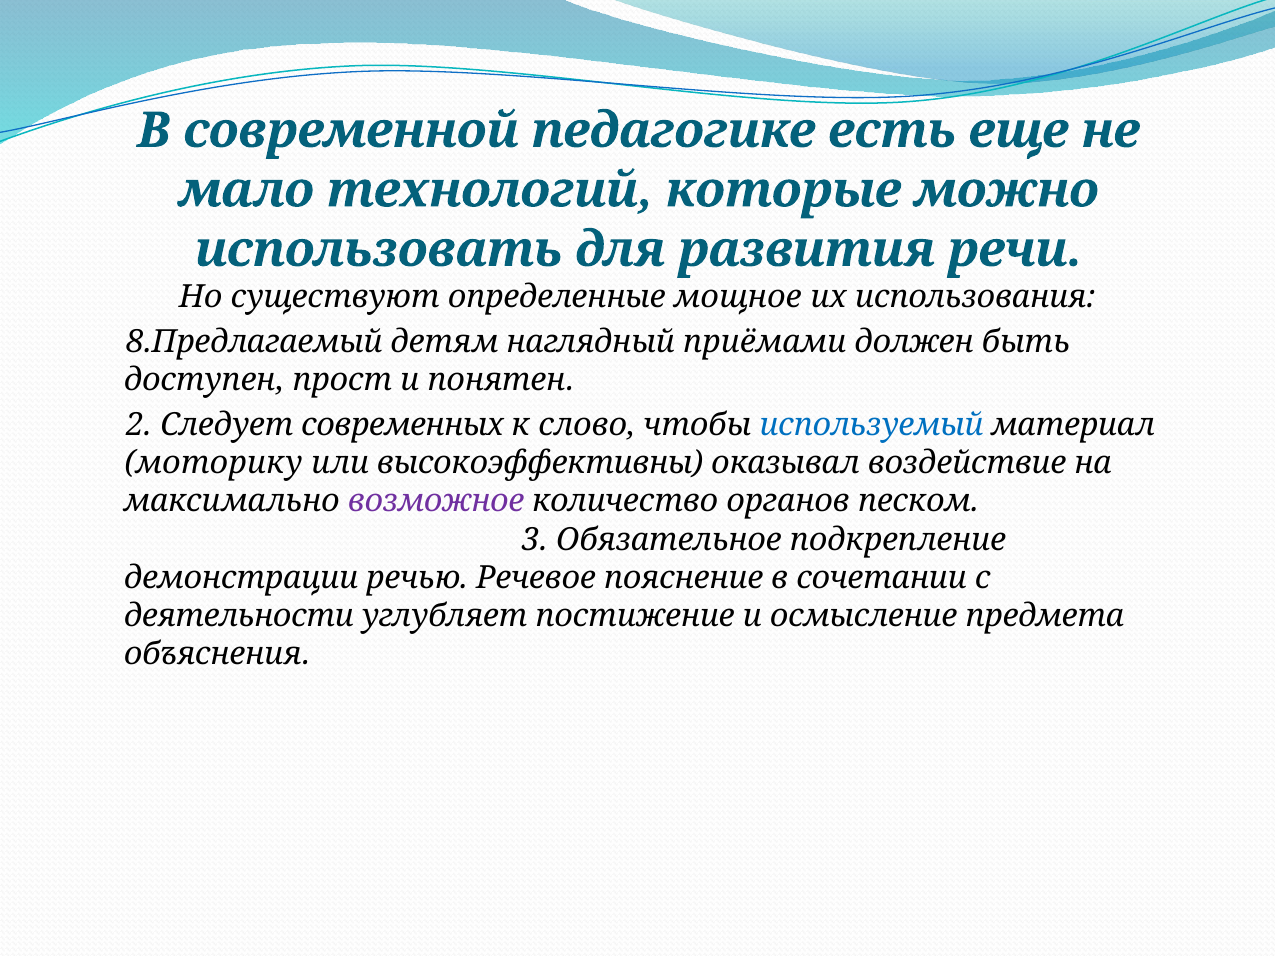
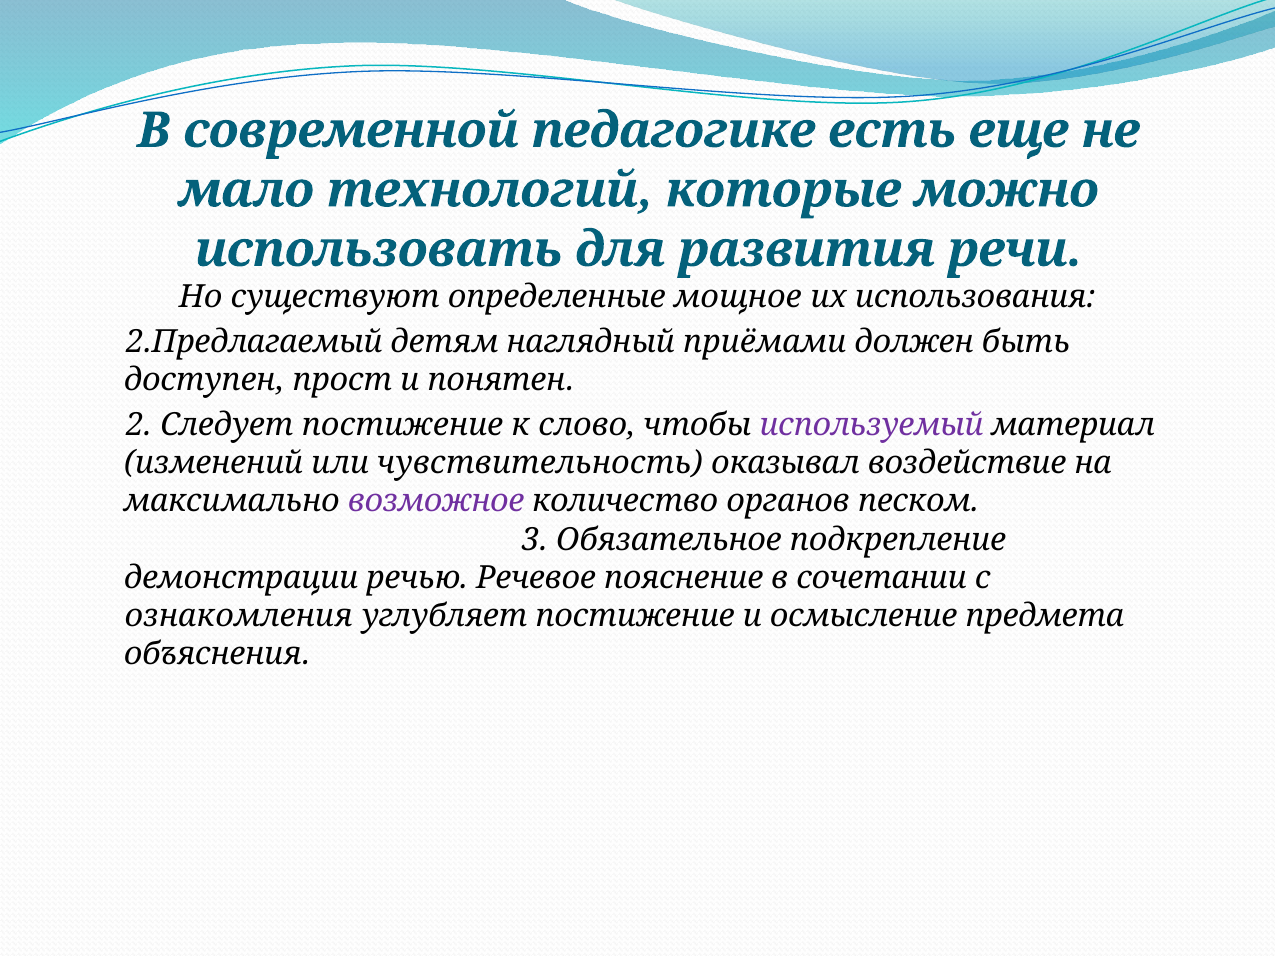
8.Предлагаемый: 8.Предлагаемый -> 2.Предлагаемый
Следует современных: современных -> постижение
используемый colour: blue -> purple
моторику: моторику -> изменений
высокоэффективны: высокоэффективны -> чувствительность
деятельности: деятельности -> ознакомления
